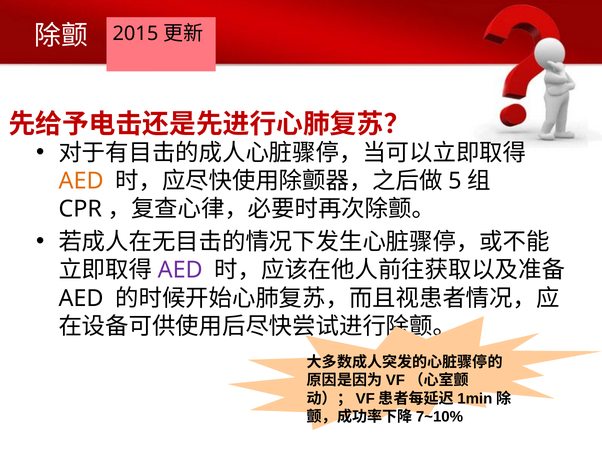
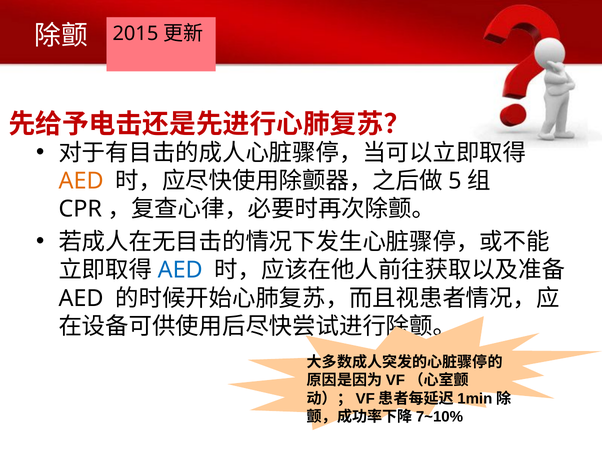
AED at (180, 270) colour: purple -> blue
